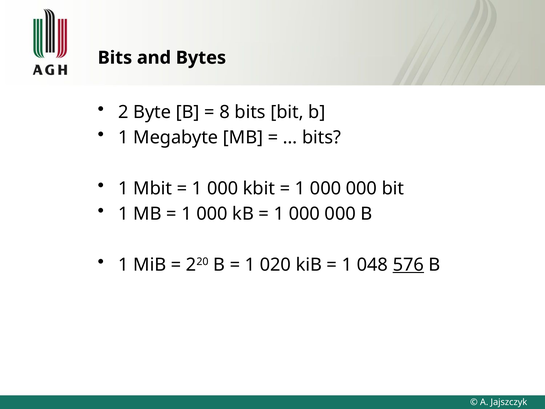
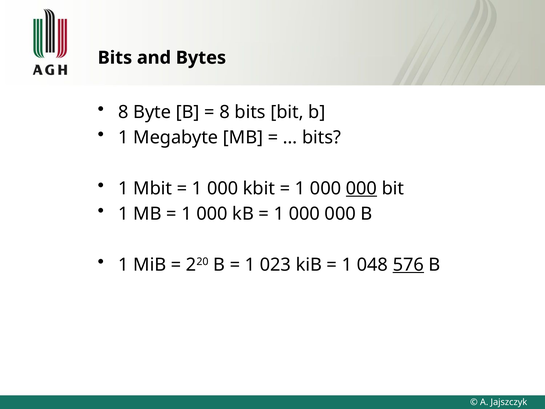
2 at (123, 112): 2 -> 8
000 at (361, 188) underline: none -> present
020: 020 -> 023
